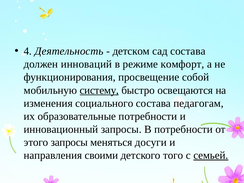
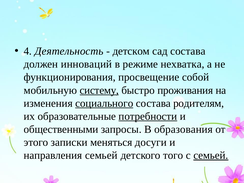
комфорт: комфорт -> нехватка
освещаются: освещаются -> проживания
социального underline: none -> present
педагогам: педагогам -> родителям
потребности at (148, 116) underline: none -> present
инновационный: инновационный -> общественными
В потребности: потребности -> образования
этого запросы: запросы -> записки
направления своими: своими -> семьей
